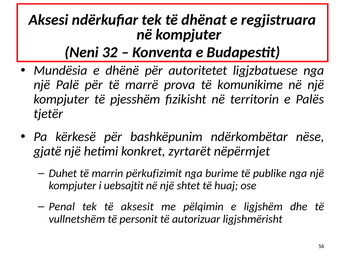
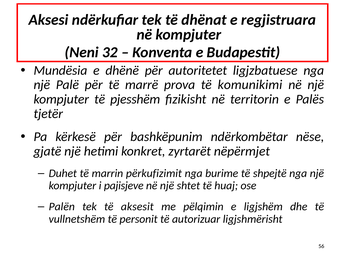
komunikime: komunikime -> komunikimi
publike: publike -> shpejtë
uebsajtit: uebsajtit -> pajisjeve
Penal: Penal -> Palën
